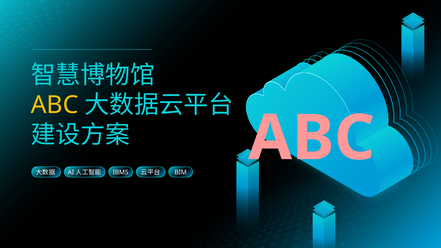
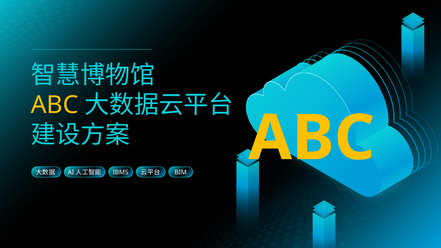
ABC at (312, 138) colour: pink -> yellow
